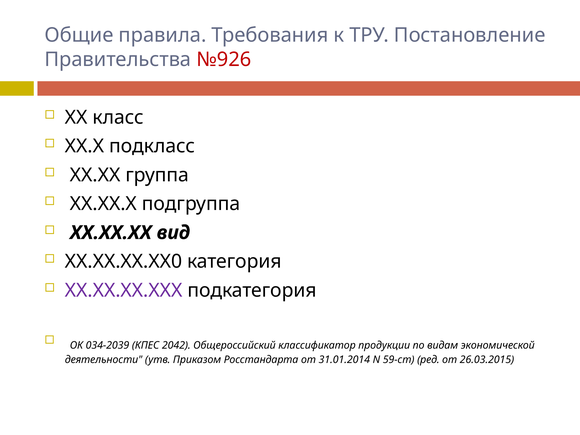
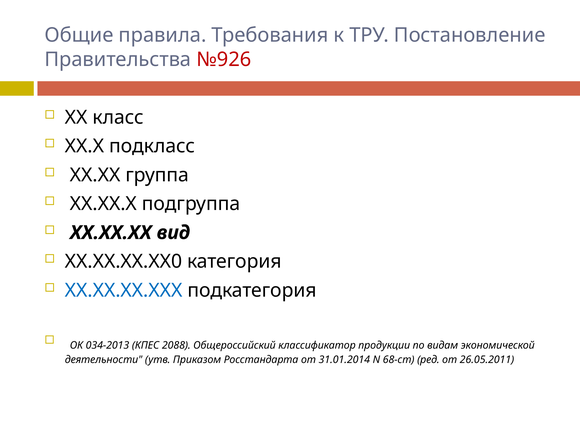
XX.XX.XX.XXX colour: purple -> blue
034-2039: 034-2039 -> 034-2013
2042: 2042 -> 2088
59-ст: 59-ст -> 68-ст
26.03.2015: 26.03.2015 -> 26.05.2011
